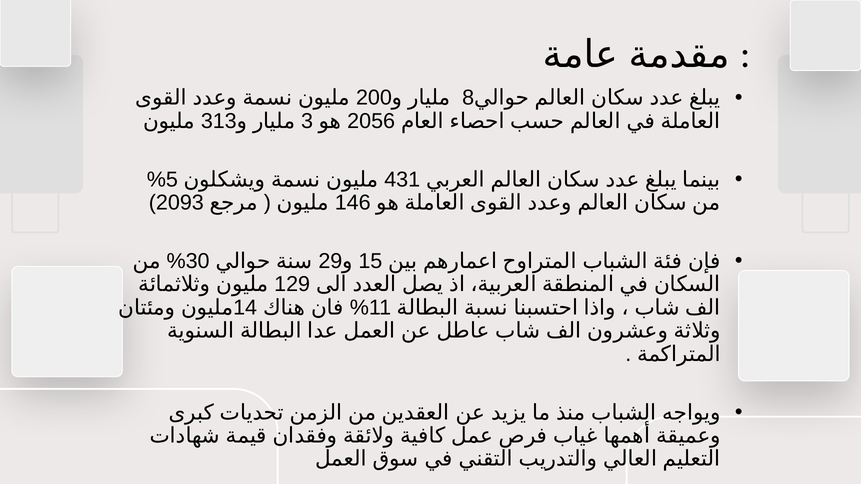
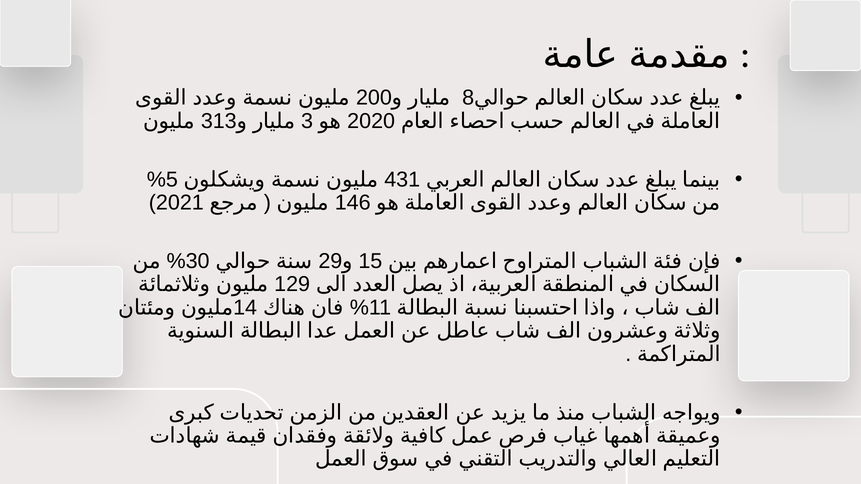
2056: 2056 -> 2020
2093: 2093 -> 2021
